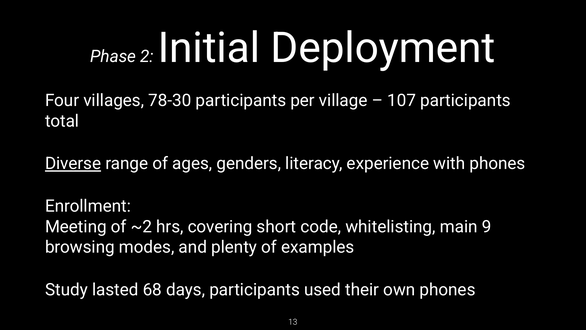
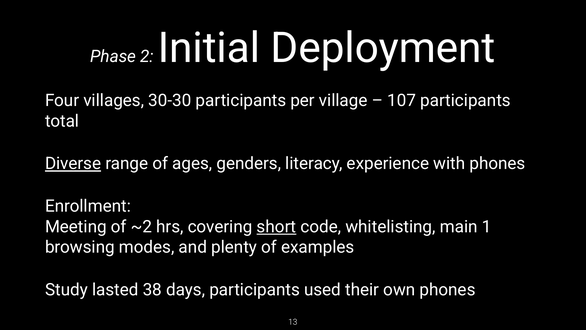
78-30: 78-30 -> 30-30
short underline: none -> present
9: 9 -> 1
68: 68 -> 38
